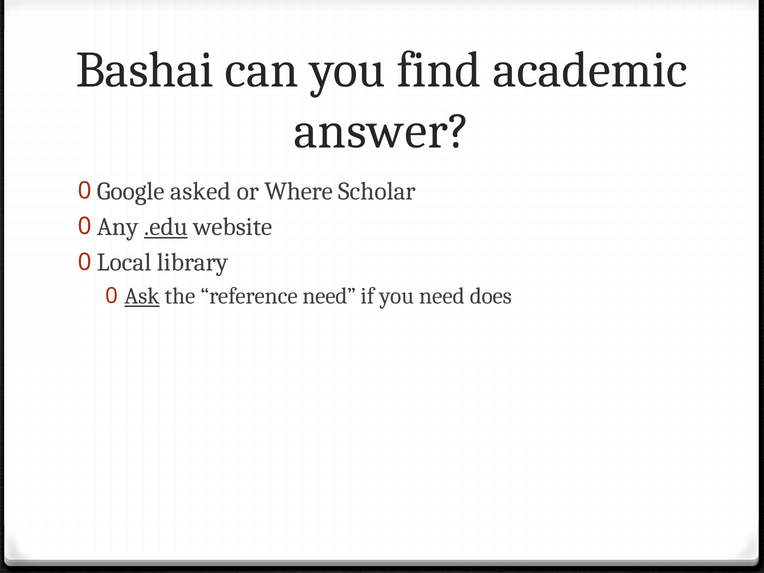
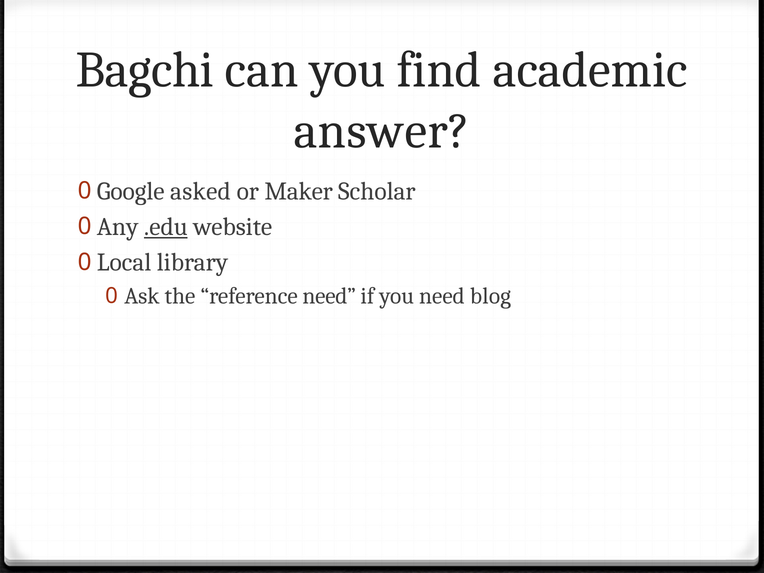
Bashai: Bashai -> Bagchi
Where: Where -> Maker
Ask underline: present -> none
does: does -> blog
